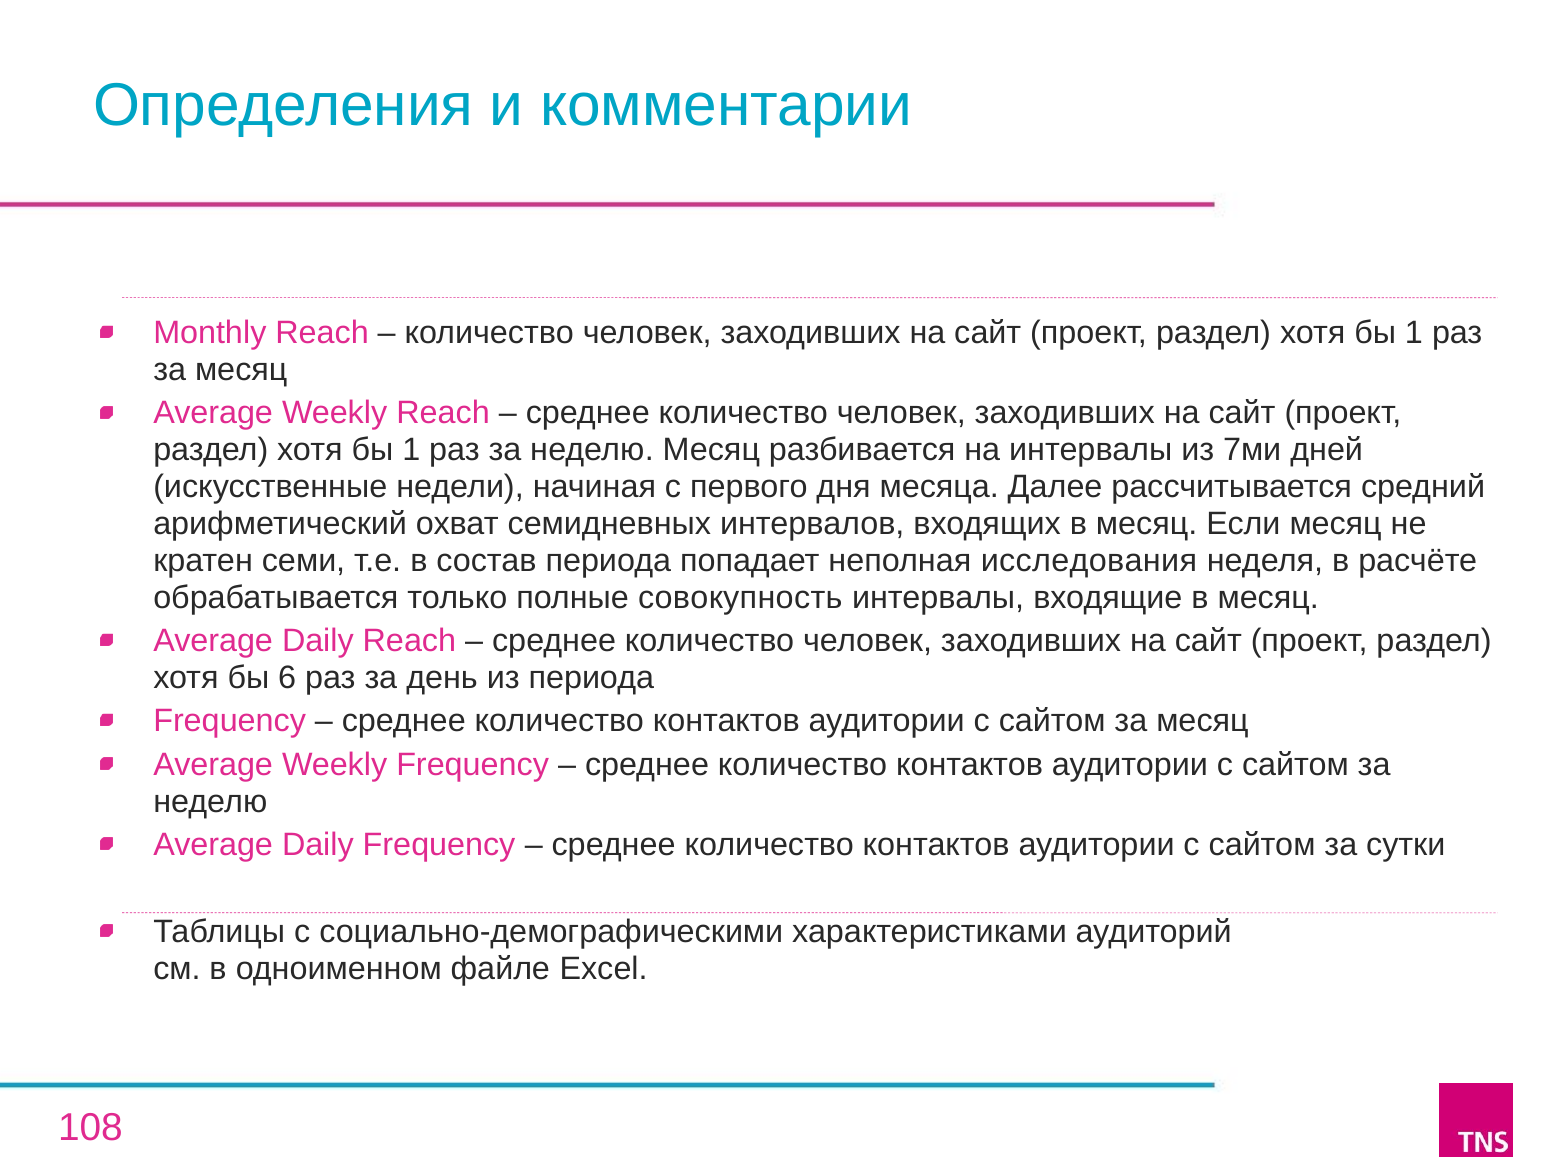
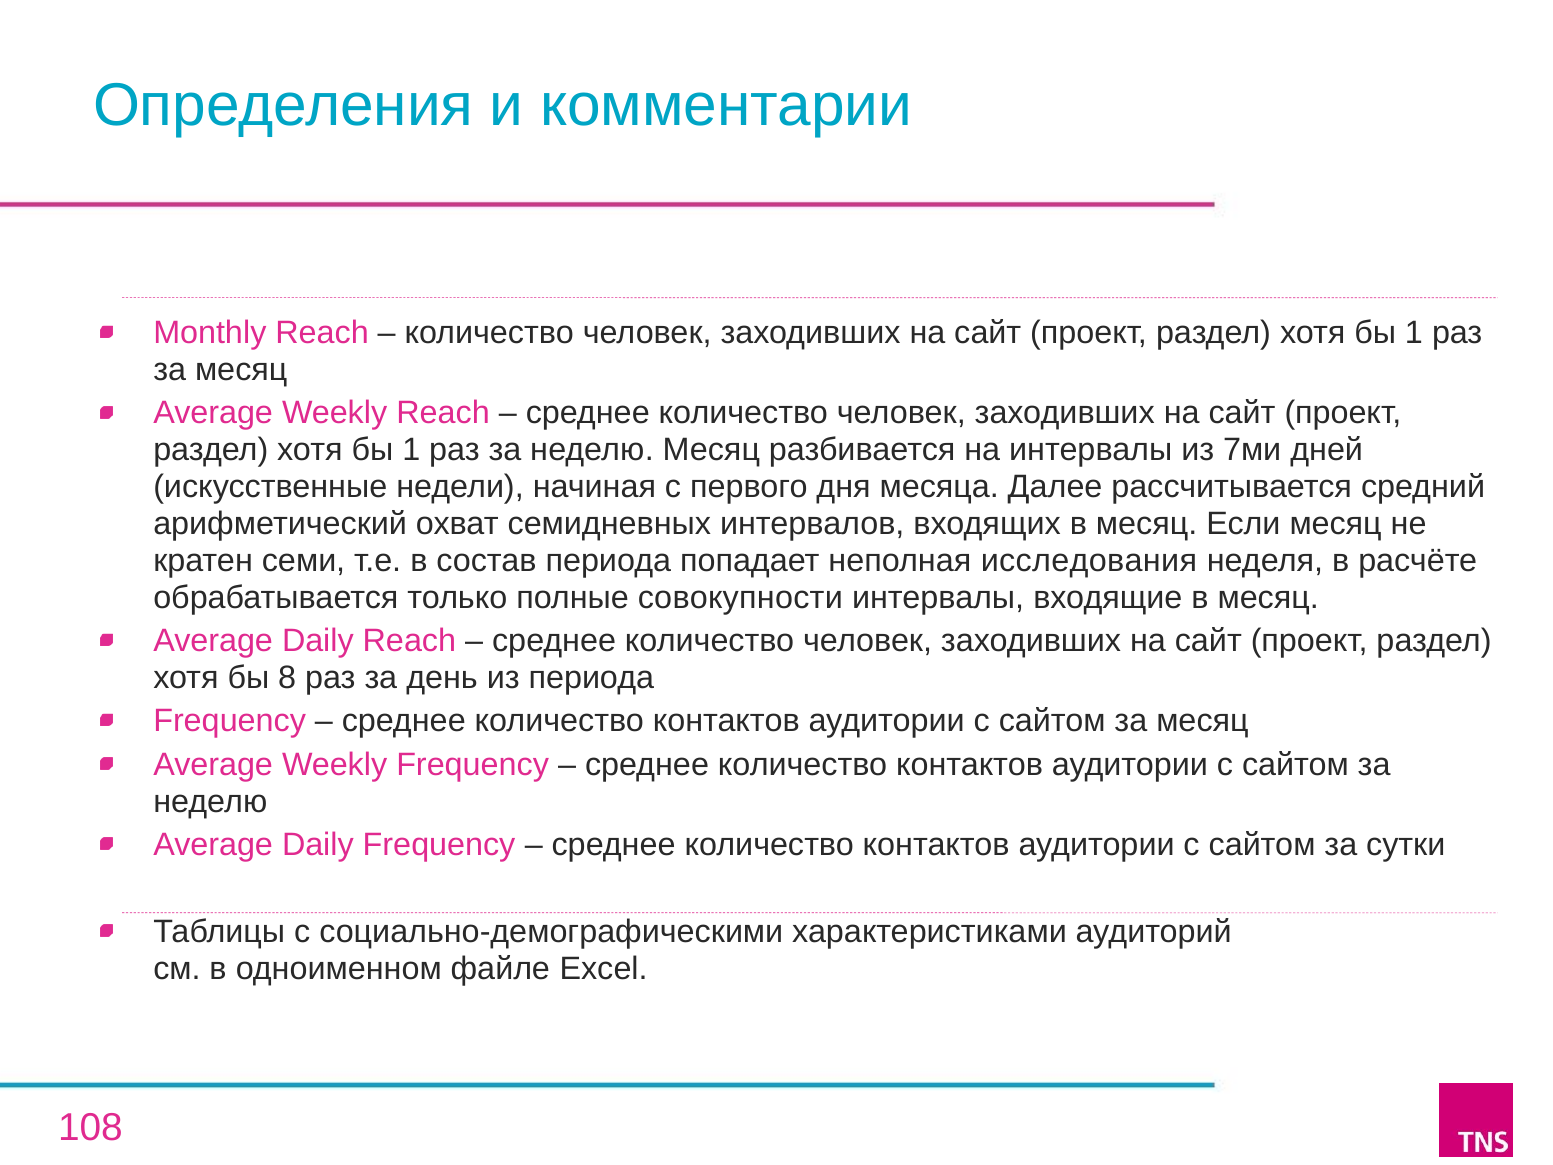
совокупность: совокупность -> совокупности
6: 6 -> 8
